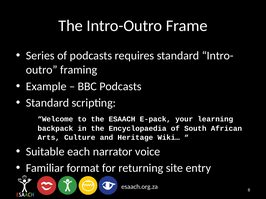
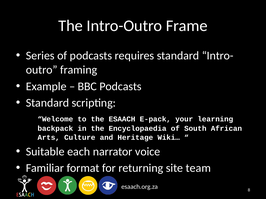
entry: entry -> team
